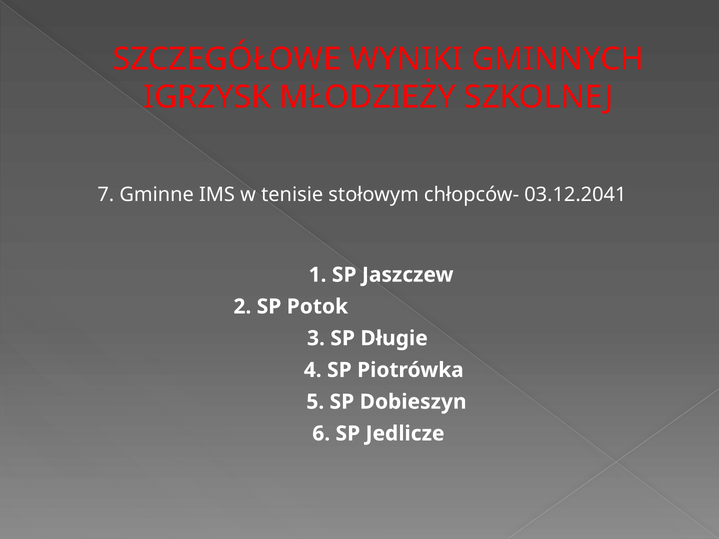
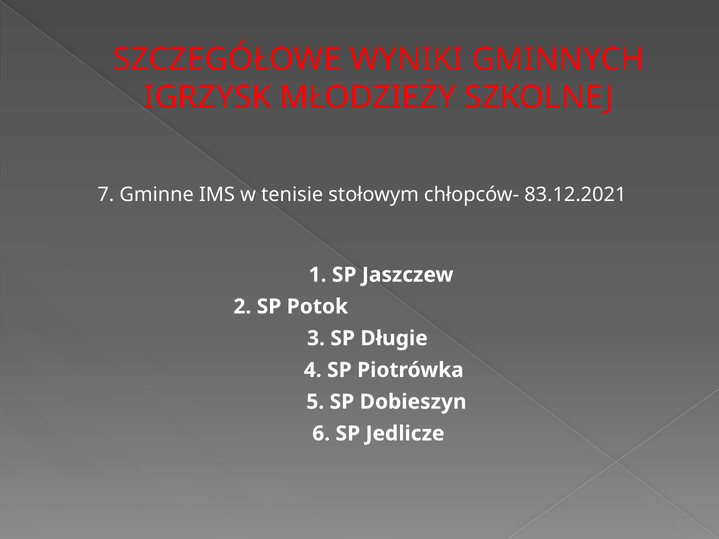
03.12.2041: 03.12.2041 -> 83.12.2021
